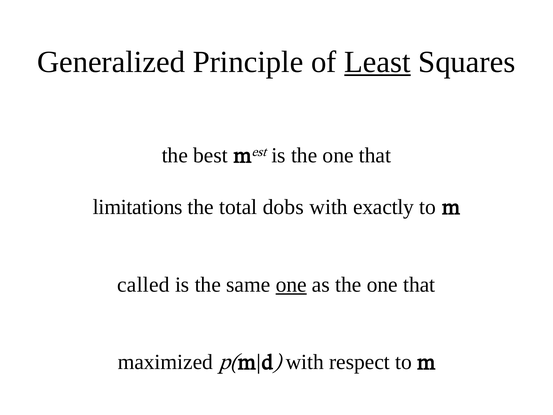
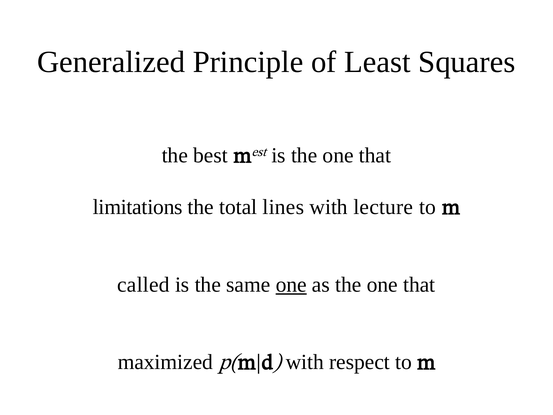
Least underline: present -> none
dobs: dobs -> lines
exactly: exactly -> lecture
